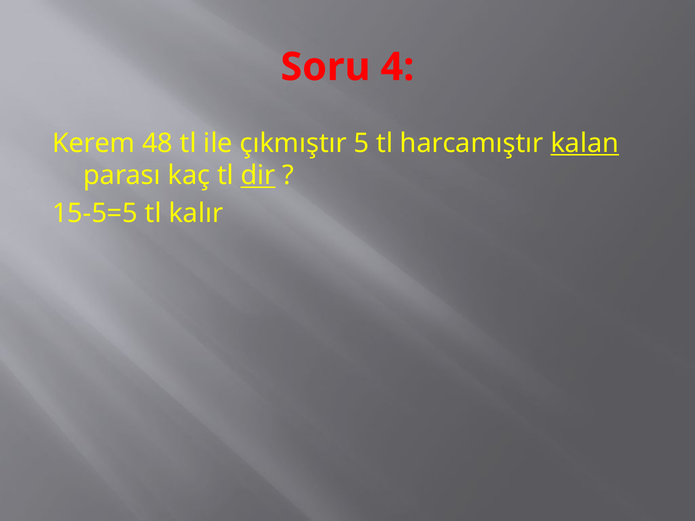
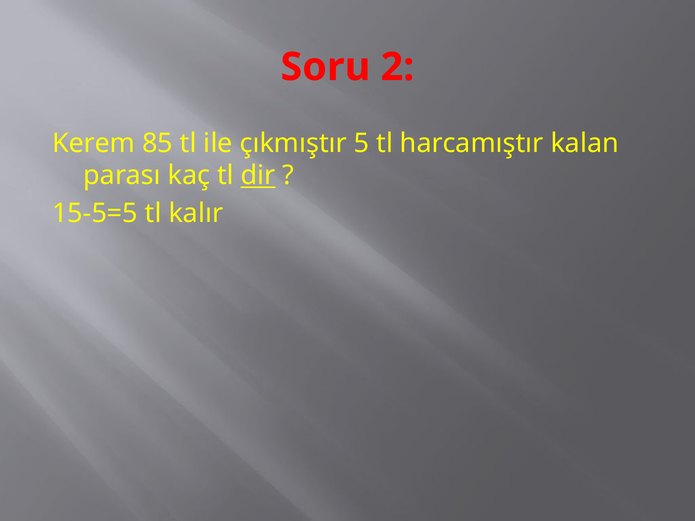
4: 4 -> 2
48: 48 -> 85
kalan underline: present -> none
